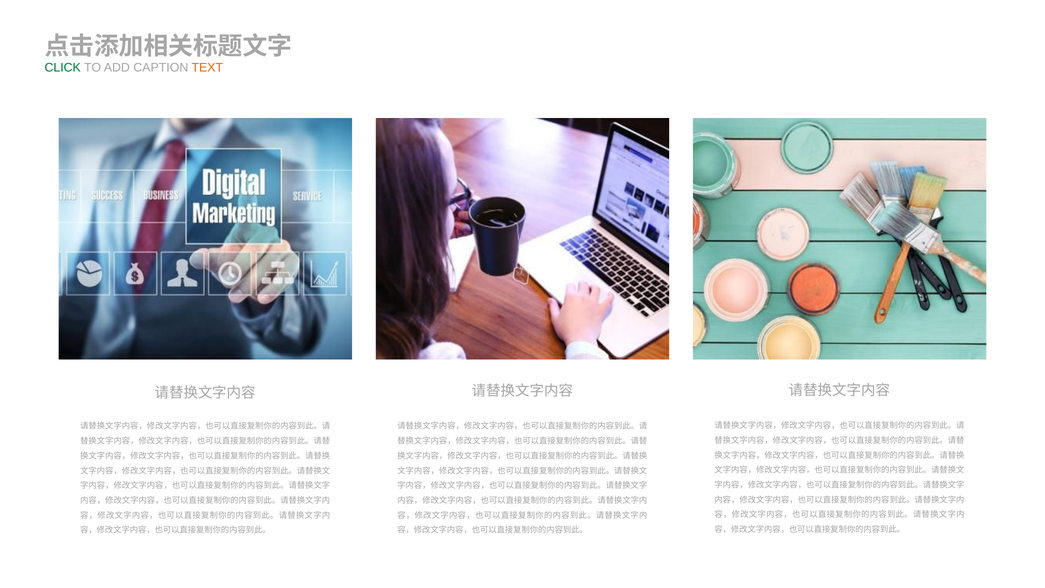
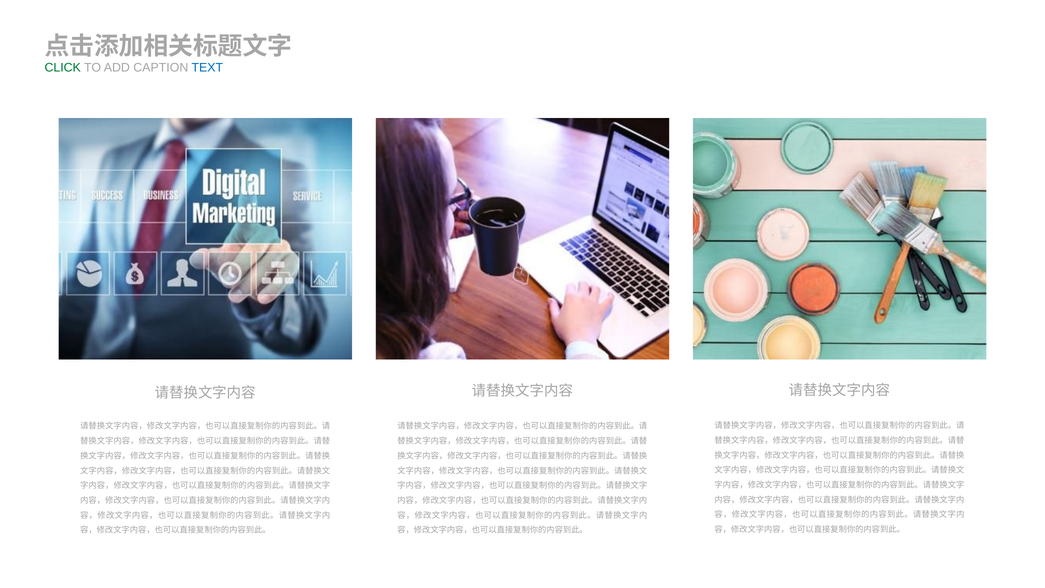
TEXT colour: orange -> blue
